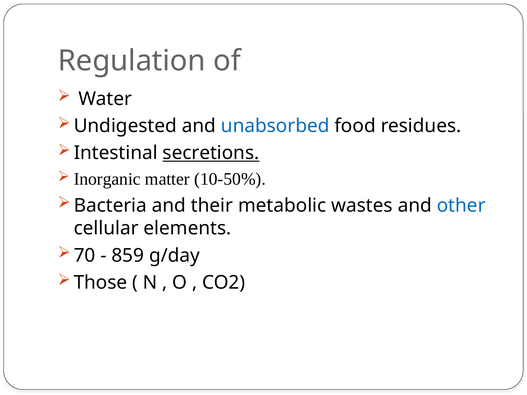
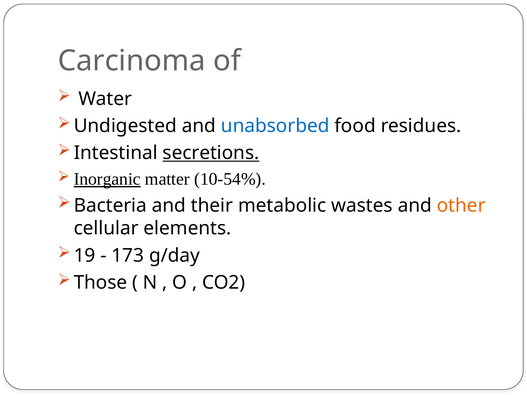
Regulation: Regulation -> Carcinoma
Inorganic underline: none -> present
10-50%: 10-50% -> 10-54%
other colour: blue -> orange
70: 70 -> 19
859: 859 -> 173
